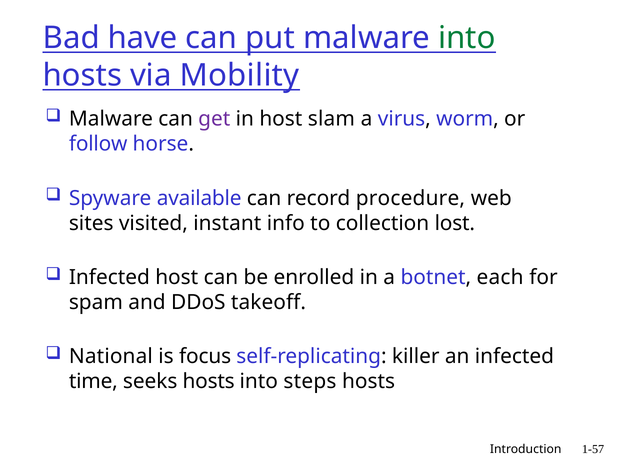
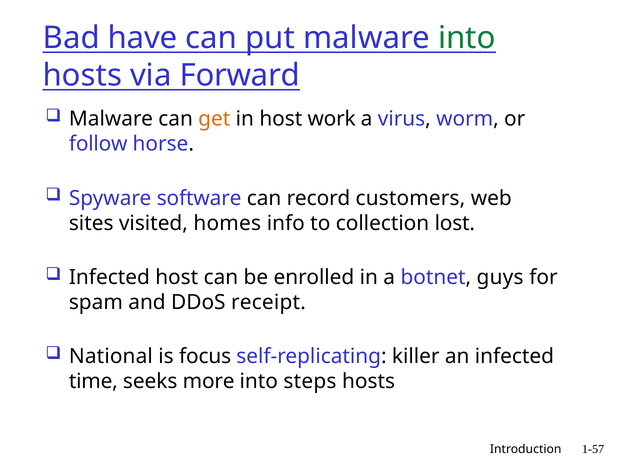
Mobility: Mobility -> Forward
get colour: purple -> orange
slam: slam -> work
available: available -> software
procedure: procedure -> customers
instant: instant -> homes
each: each -> guys
takeoff: takeoff -> receipt
seeks hosts: hosts -> more
